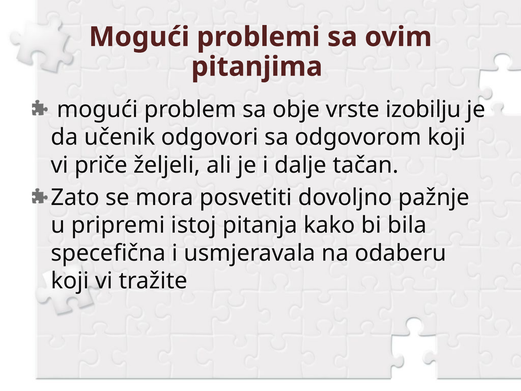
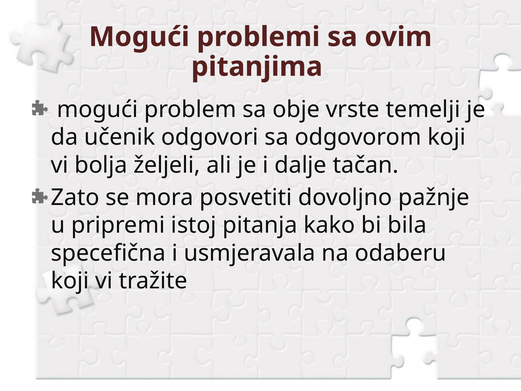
izobilju: izobilju -> temelji
priče: priče -> bolja
